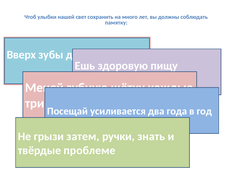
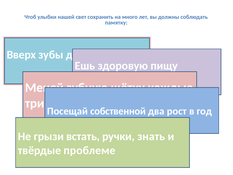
усиливается: усиливается -> собственной
года: года -> рост
затем: затем -> встать
